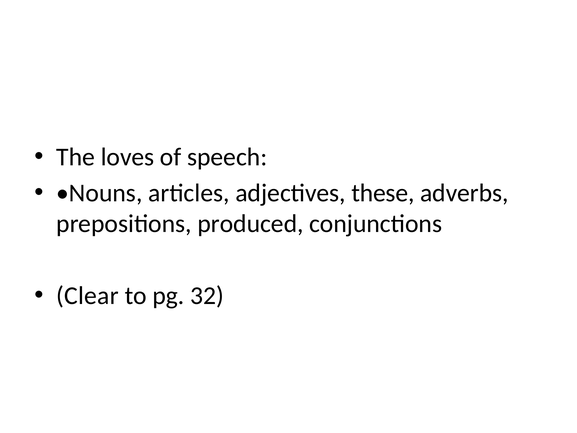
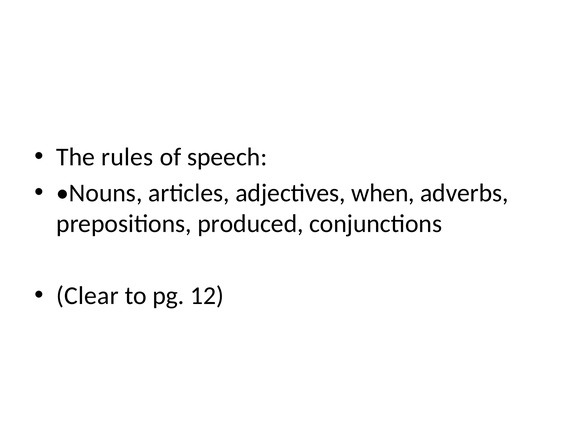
loves: loves -> rules
these: these -> when
32: 32 -> 12
